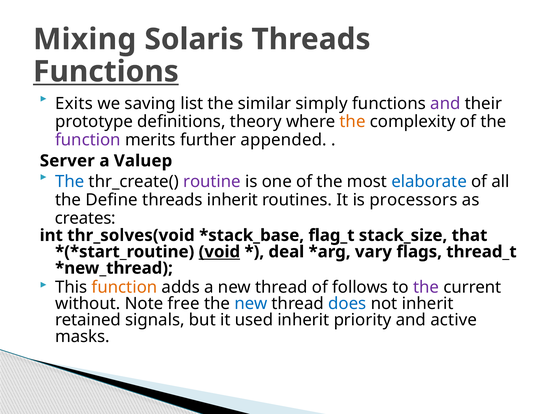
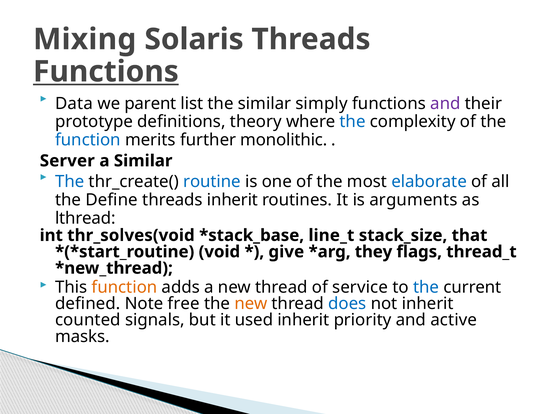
Exits: Exits -> Data
saving: saving -> parent
the at (353, 122) colour: orange -> blue
function at (88, 140) colour: purple -> blue
appended: appended -> monolithic
a Valuep: Valuep -> Similar
routine colour: purple -> blue
processors: processors -> arguments
creates: creates -> lthread
flag_t: flag_t -> line_t
void underline: present -> none
deal: deal -> give
vary: vary -> they
follows: follows -> service
the at (426, 287) colour: purple -> blue
without: without -> defined
new at (251, 304) colour: blue -> orange
retained: retained -> counted
